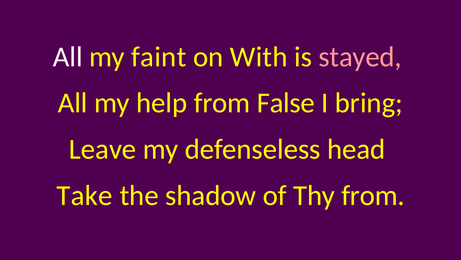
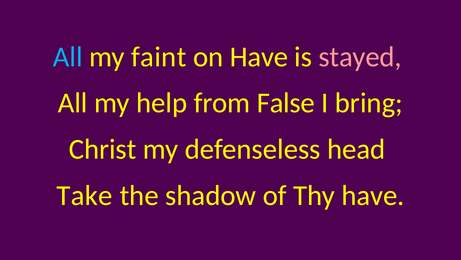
All at (68, 57) colour: white -> light blue
on With: With -> Have
Leave: Leave -> Christ
Thy from: from -> have
